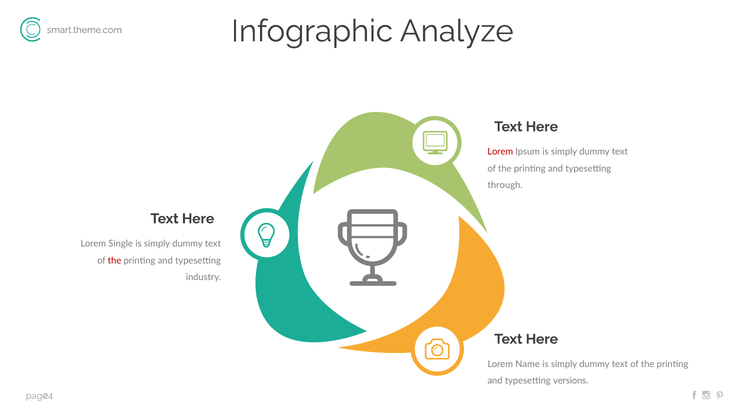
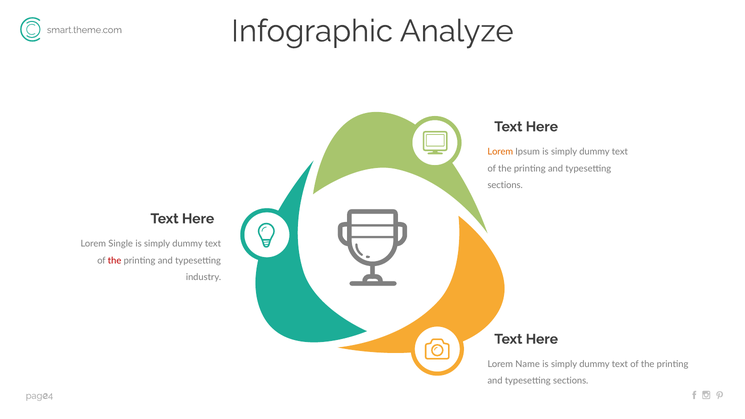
Lorem at (500, 152) colour: red -> orange
through at (505, 185): through -> sections
versions at (571, 381): versions -> sections
